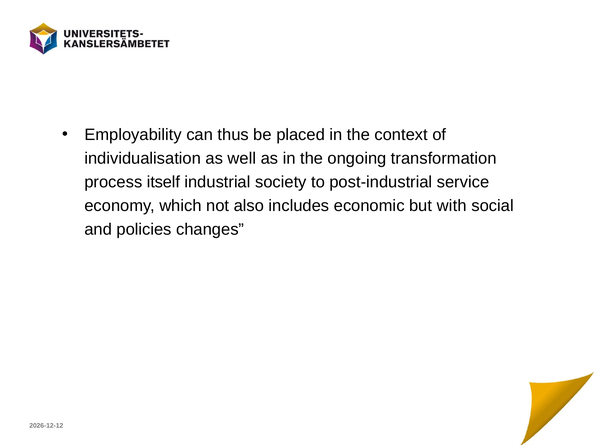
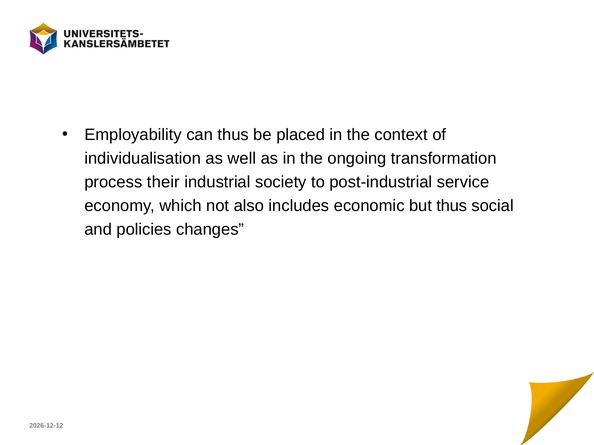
itself: itself -> their
but with: with -> thus
